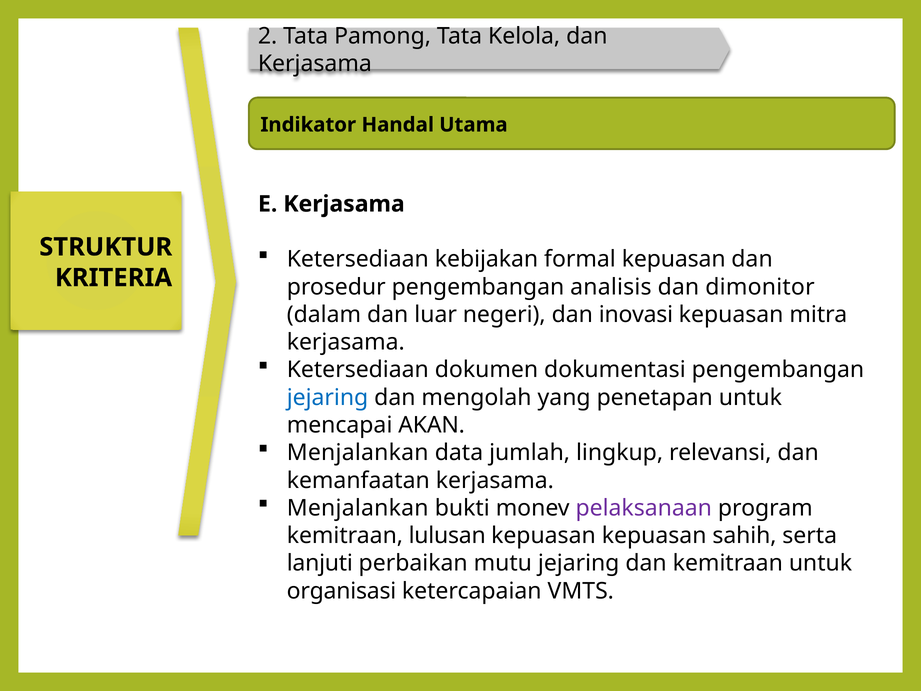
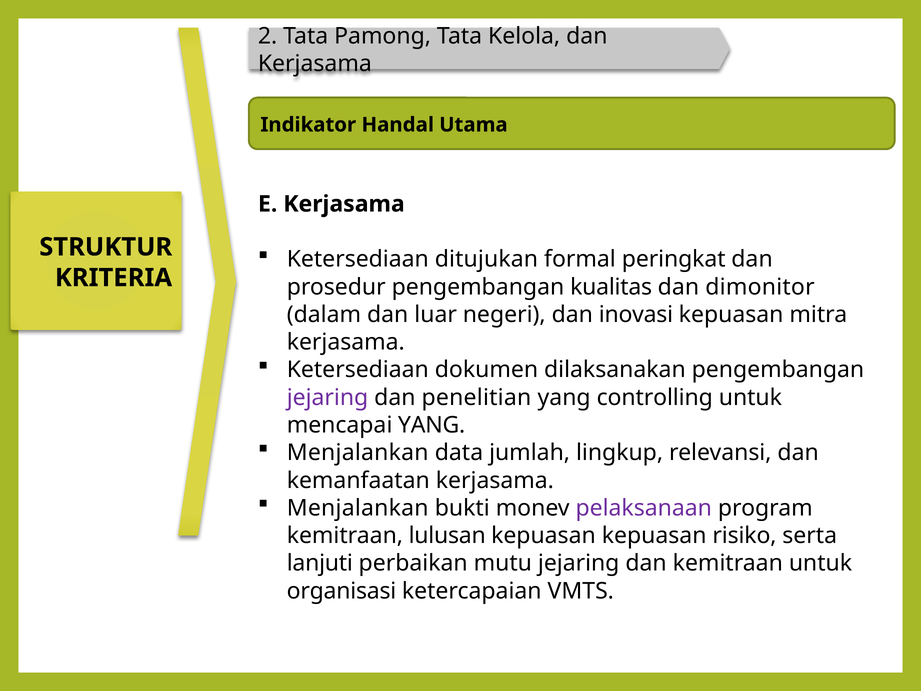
kebijakan: kebijakan -> ditujukan
formal kepuasan: kepuasan -> peringkat
analisis: analisis -> kualitas
dokumentasi: dokumentasi -> dilaksanakan
jejaring at (328, 397) colour: blue -> purple
mengolah: mengolah -> penelitian
penetapan: penetapan -> controlling
mencapai AKAN: AKAN -> YANG
sahih: sahih -> risiko
